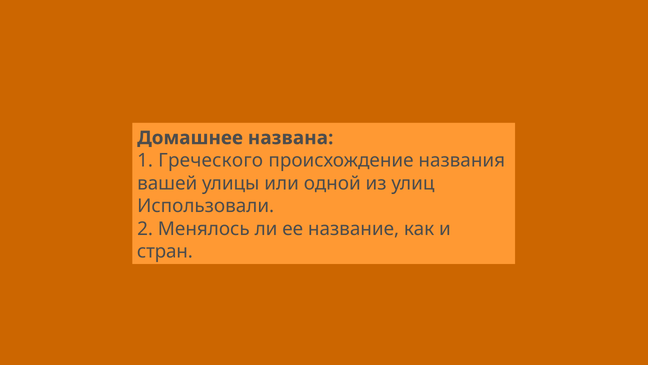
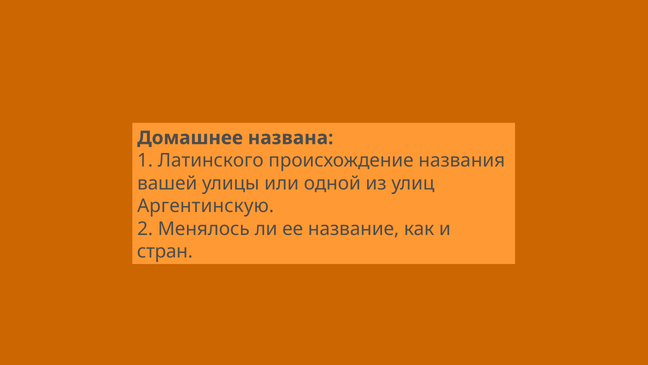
Греческого: Греческого -> Латинского
Использовали: Использовали -> Аргентинскую
